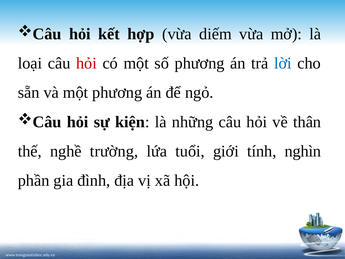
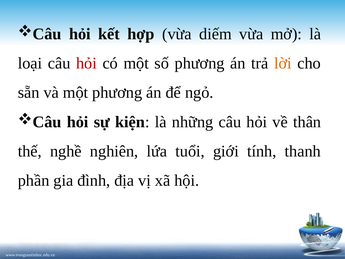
lời colour: blue -> orange
trường: trường -> nghiên
nghìn: nghìn -> thanh
